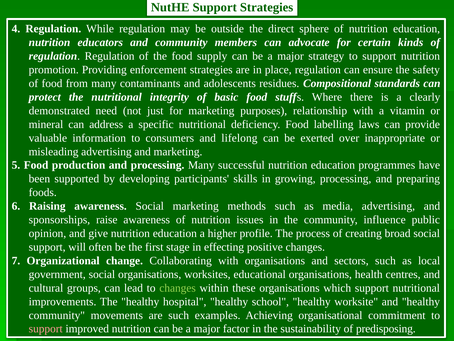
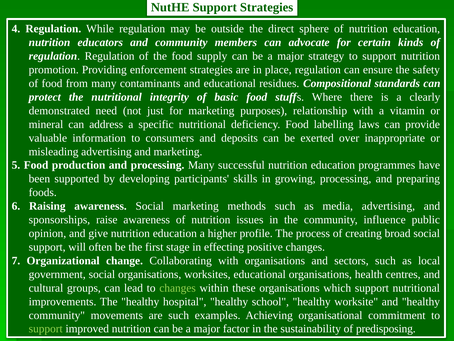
and adolescents: adolescents -> educational
lifelong: lifelong -> deposits
support at (46, 328) colour: pink -> light green
